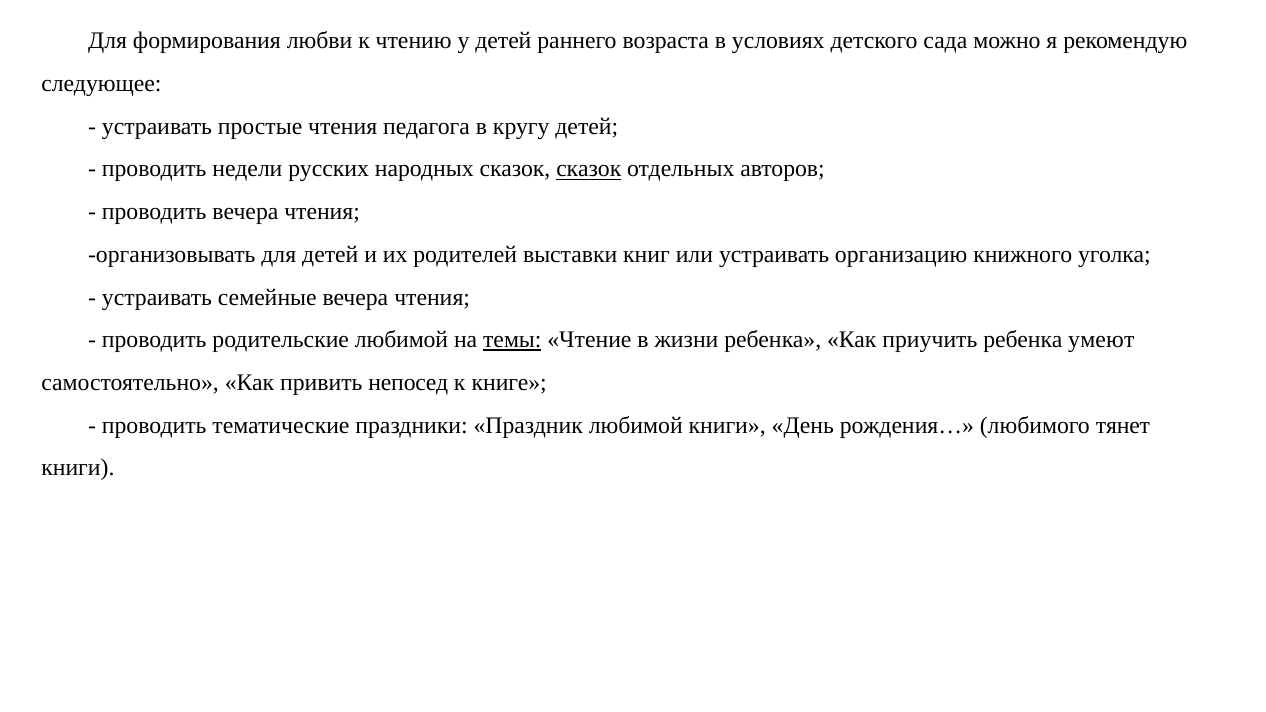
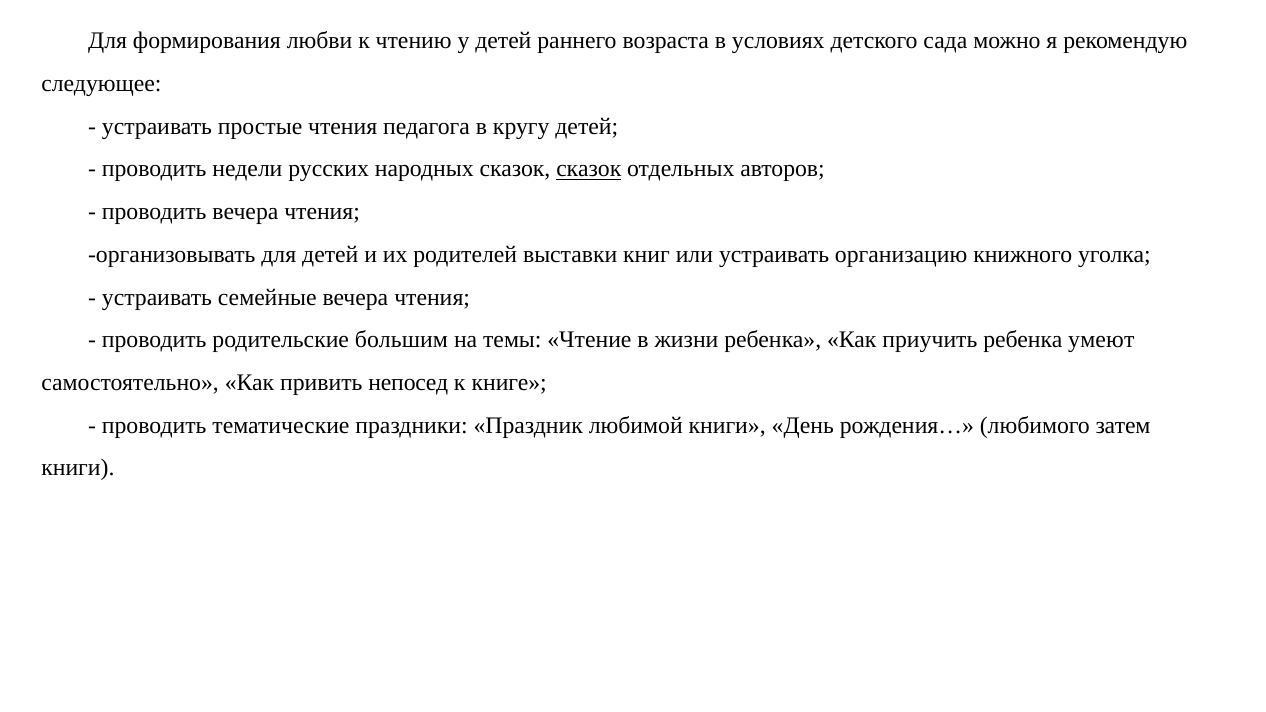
родительские любимой: любимой -> большим
темы underline: present -> none
тянет: тянет -> затем
